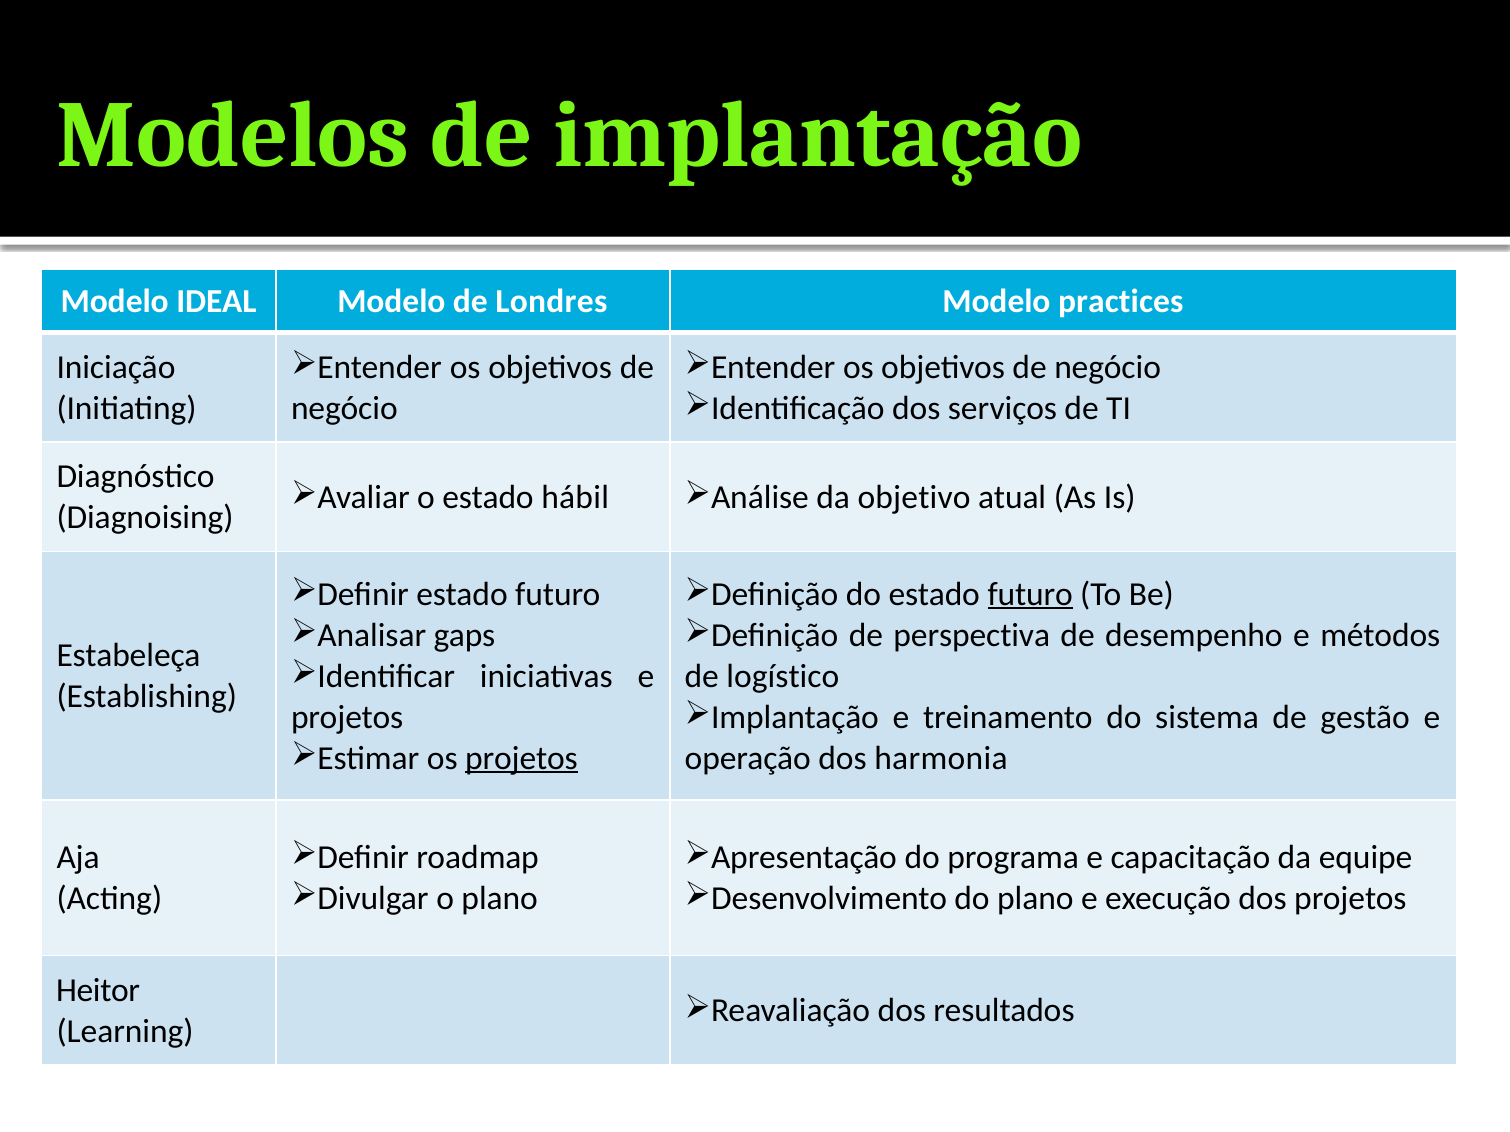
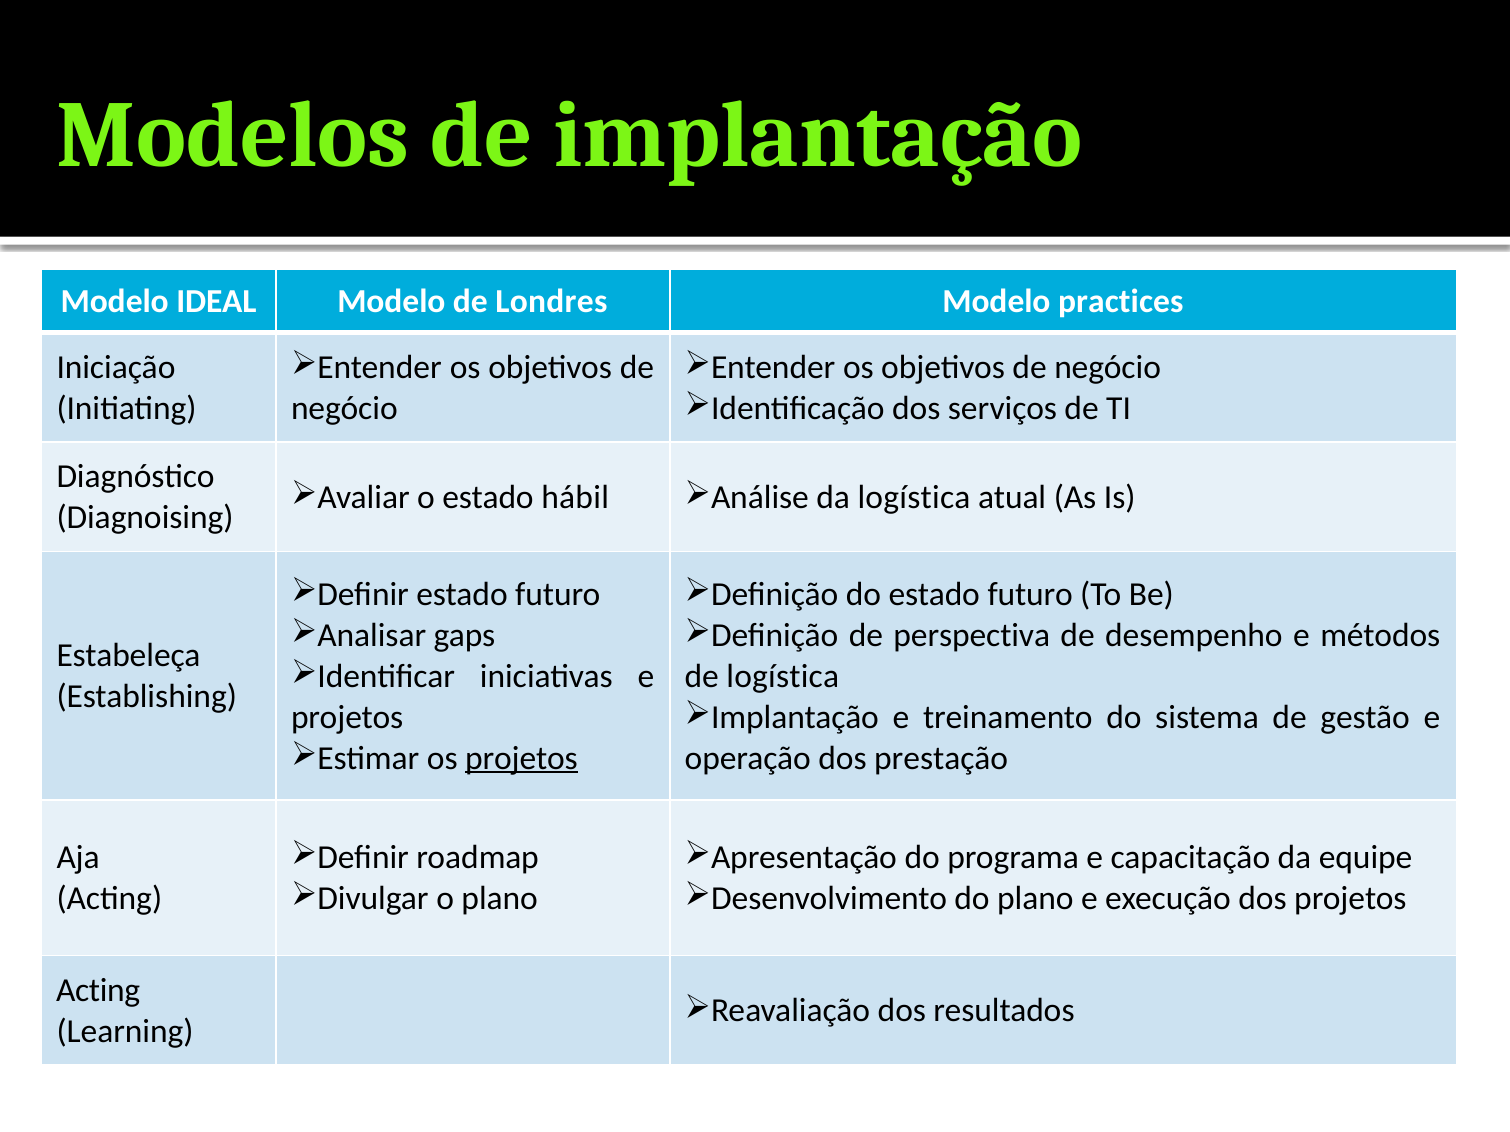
da objetivo: objetivo -> logística
futuro at (1030, 594) underline: present -> none
de logístico: logístico -> logística
harmonia: harmonia -> prestação
Heitor at (98, 991): Heitor -> Acting
